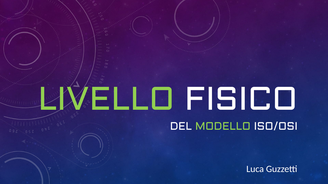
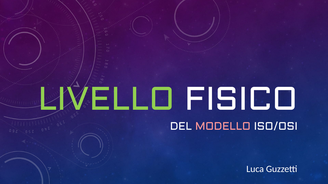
MODELLO colour: light green -> pink
